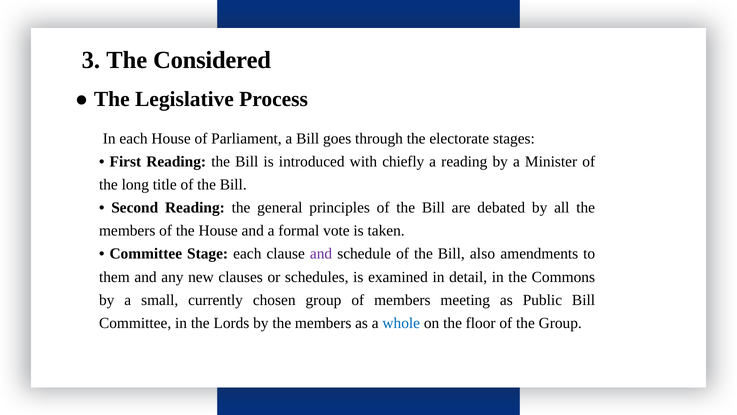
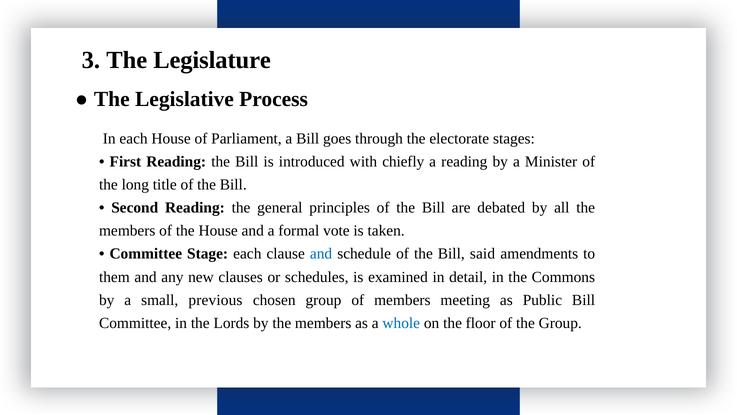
Considered: Considered -> Legislature
and at (321, 254) colour: purple -> blue
also: also -> said
currently: currently -> previous
